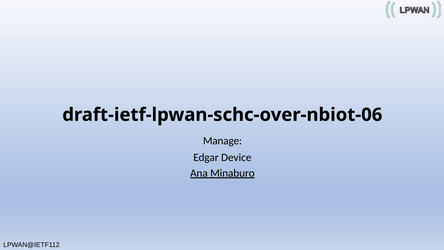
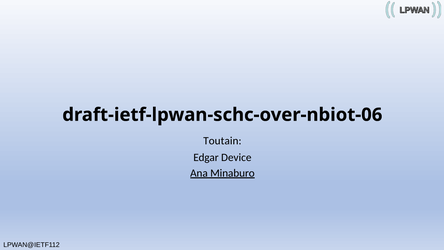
Manage: Manage -> Toutain
